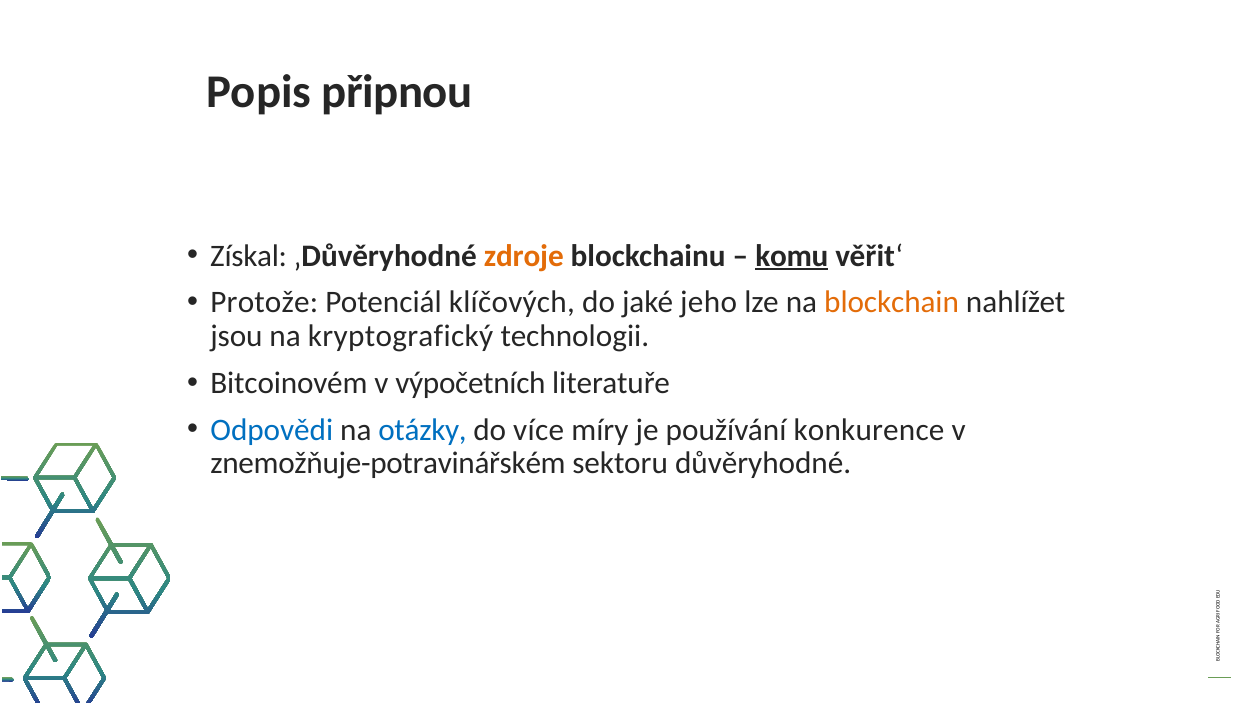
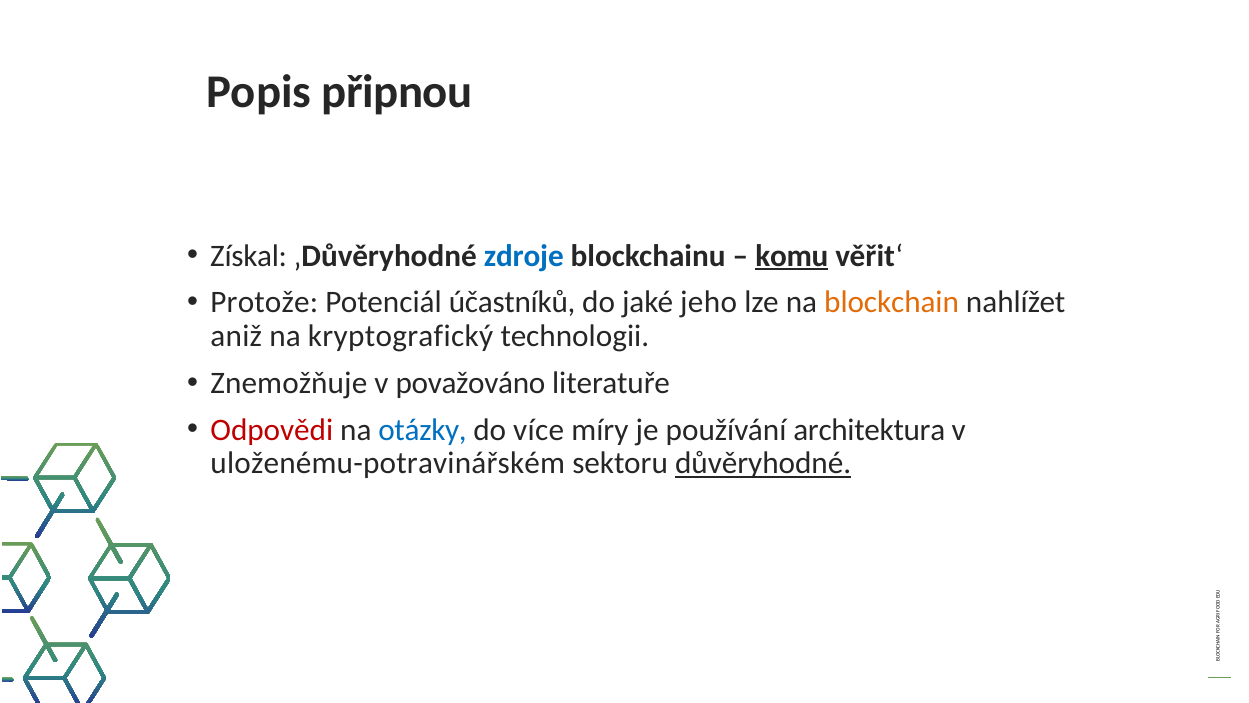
zdroje colour: orange -> blue
klíčových: klíčových -> účastníků
jsou: jsou -> aniž
Bitcoinovém: Bitcoinovém -> Znemožňuje
výpočetních: výpočetních -> považováno
Odpovědi colour: blue -> red
konkurence: konkurence -> architektura
znemožňuje-potravinářském: znemožňuje-potravinářském -> uloženému-potravinářském
důvěryhodné underline: none -> present
